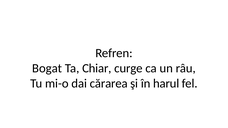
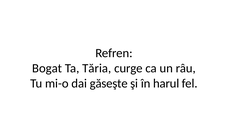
Chiar: Chiar -> Tăria
cărarea: cărarea -> găseşte
